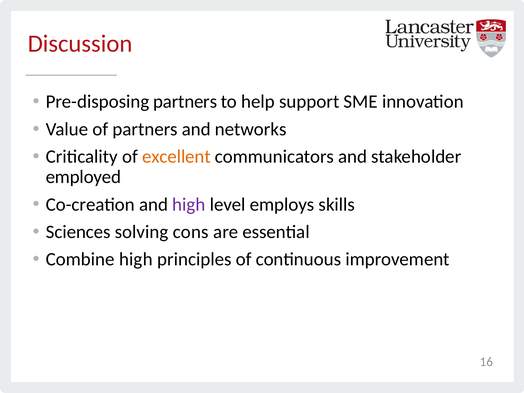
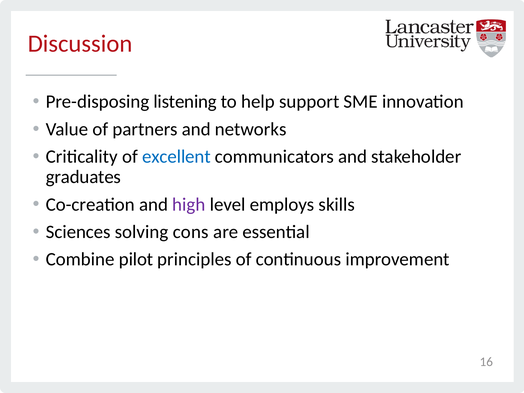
Pre-disposing partners: partners -> listening
excellent colour: orange -> blue
employed: employed -> graduates
Combine high: high -> pilot
